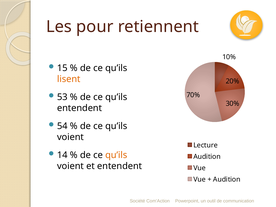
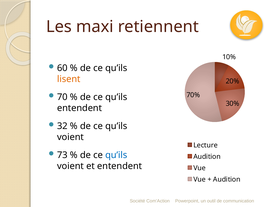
pour: pour -> maxi
15: 15 -> 60
53: 53 -> 70
54: 54 -> 32
14: 14 -> 73
qu’ils at (116, 155) colour: orange -> blue
